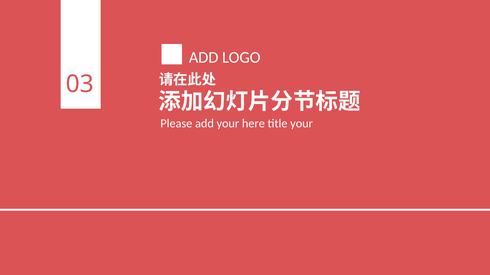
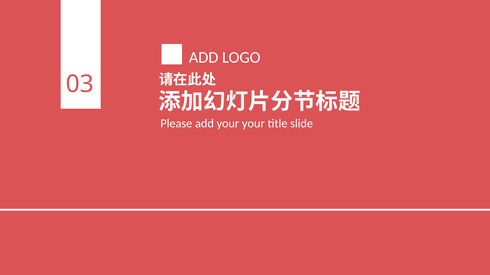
your here: here -> your
title your: your -> slide
